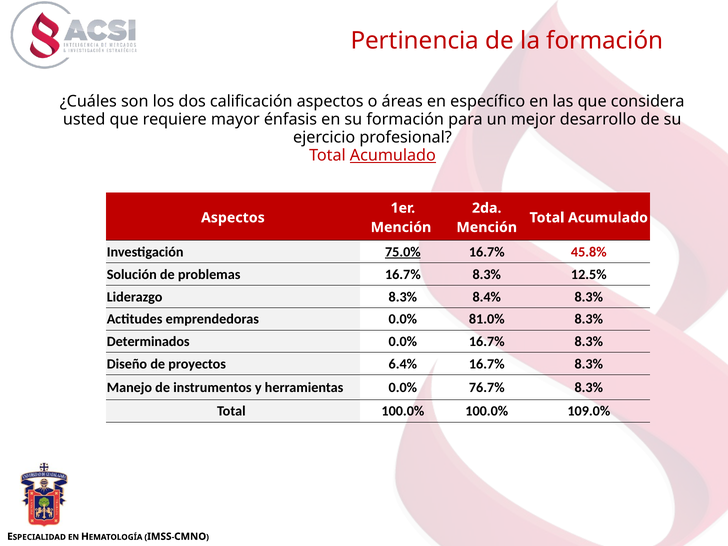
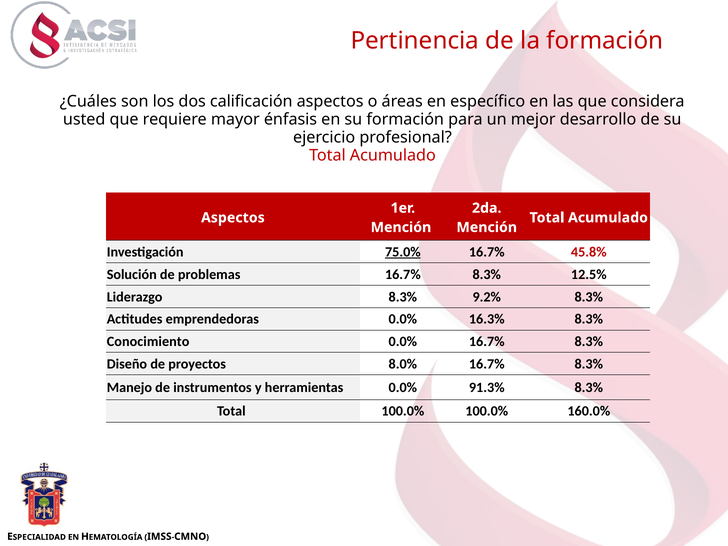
Acumulado at (393, 155) underline: present -> none
8.4%: 8.4% -> 9.2%
81.0%: 81.0% -> 16.3%
Determinados: Determinados -> Conocimiento
6.4%: 6.4% -> 8.0%
76.7%: 76.7% -> 91.3%
109.0%: 109.0% -> 160.0%
